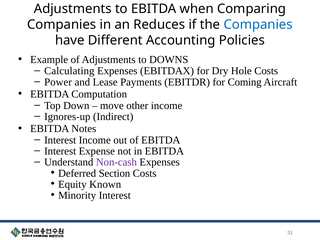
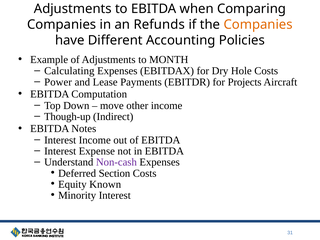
Reduces: Reduces -> Refunds
Companies at (258, 24) colour: blue -> orange
DOWNS: DOWNS -> MONTH
Coming: Coming -> Projects
Ignores-up: Ignores-up -> Though-up
